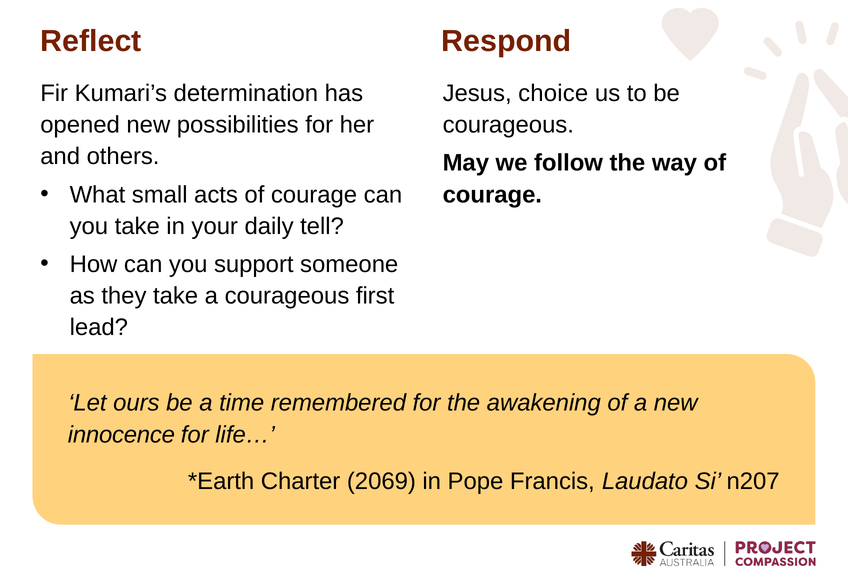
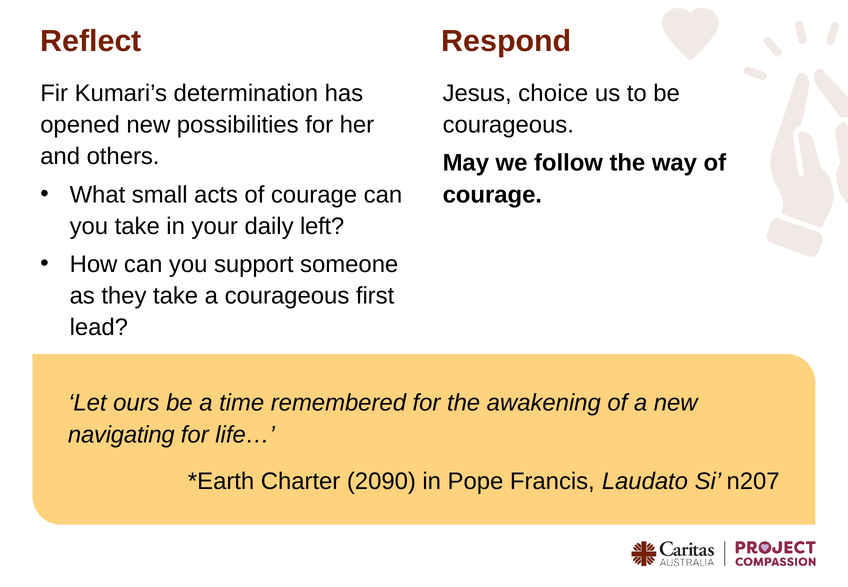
tell: tell -> left
innocence: innocence -> navigating
2069: 2069 -> 2090
